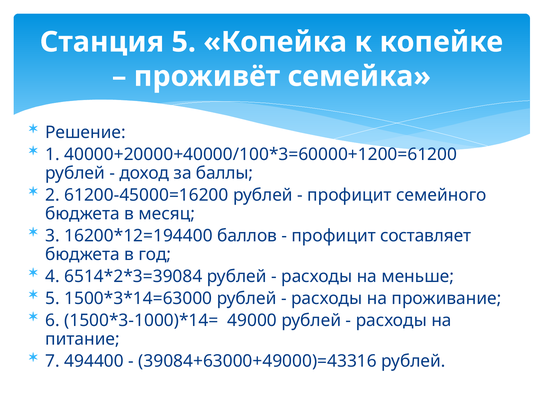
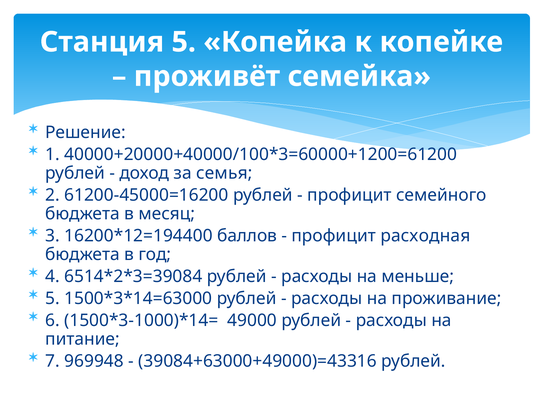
баллы: баллы -> семья
составляет: составляет -> расходная
494400: 494400 -> 969948
